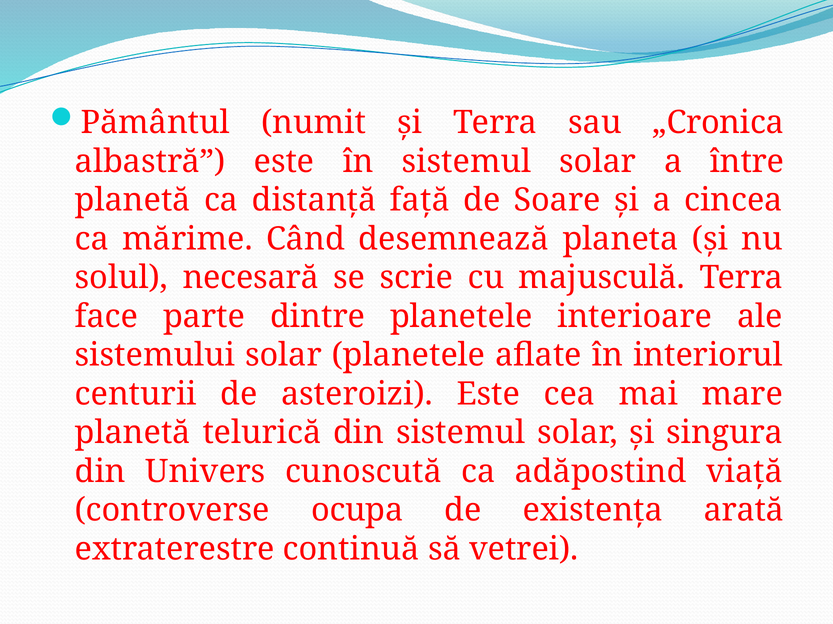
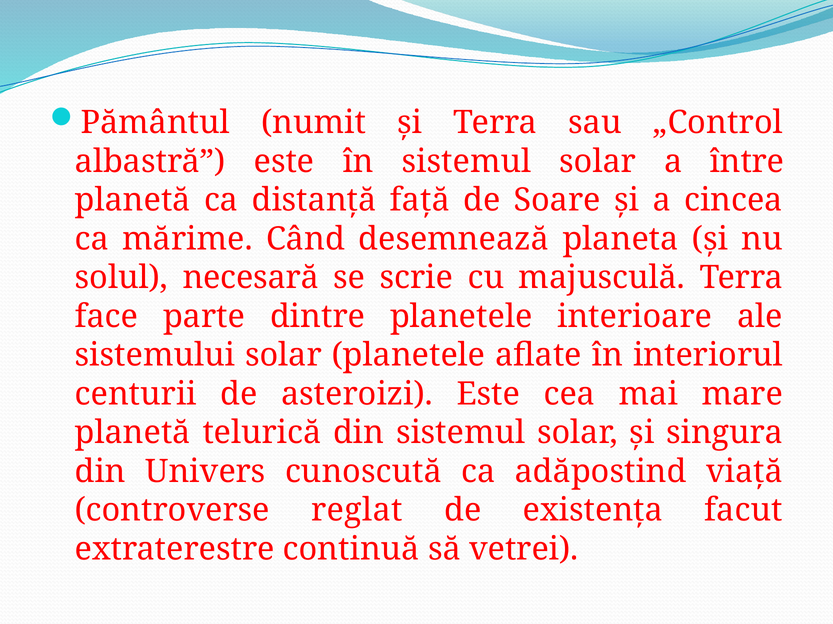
„Cronica: „Cronica -> „Control
ocupa: ocupa -> reglat
arată: arată -> facut
